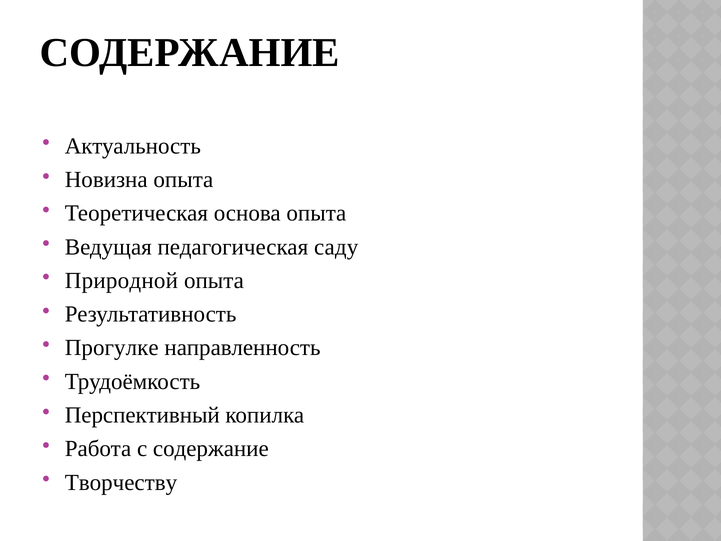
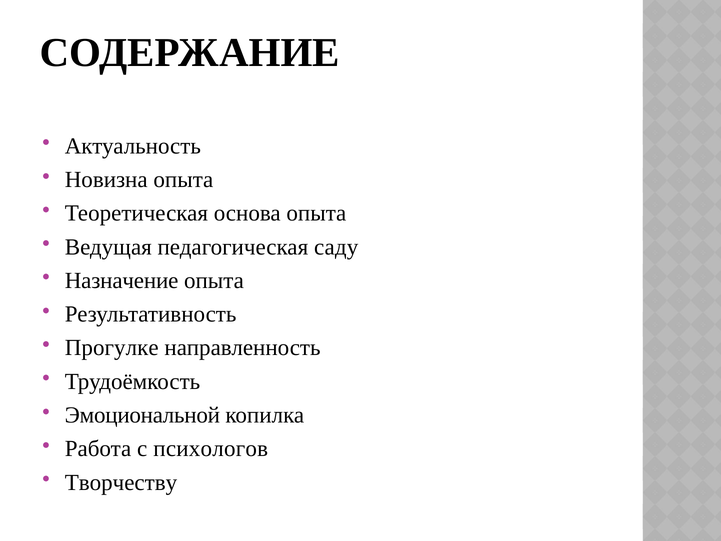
Природной: Природной -> Назначение
Перспективный: Перспективный -> Эмоциональной
с содержание: содержание -> психологов
